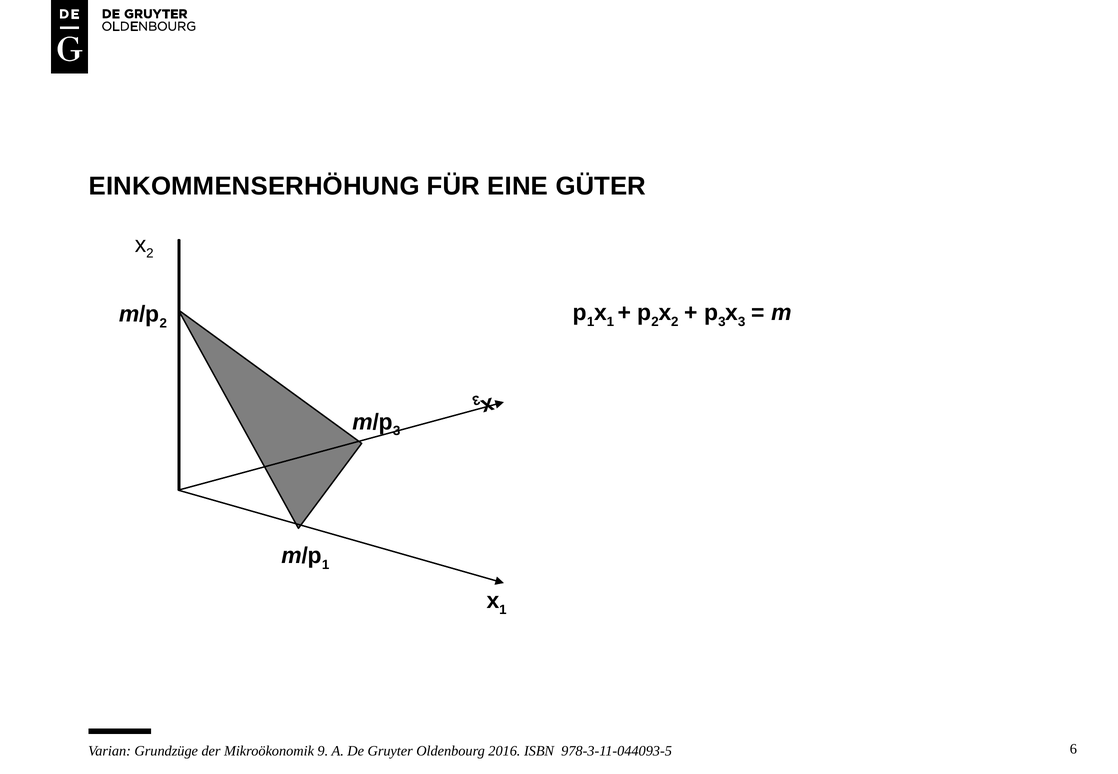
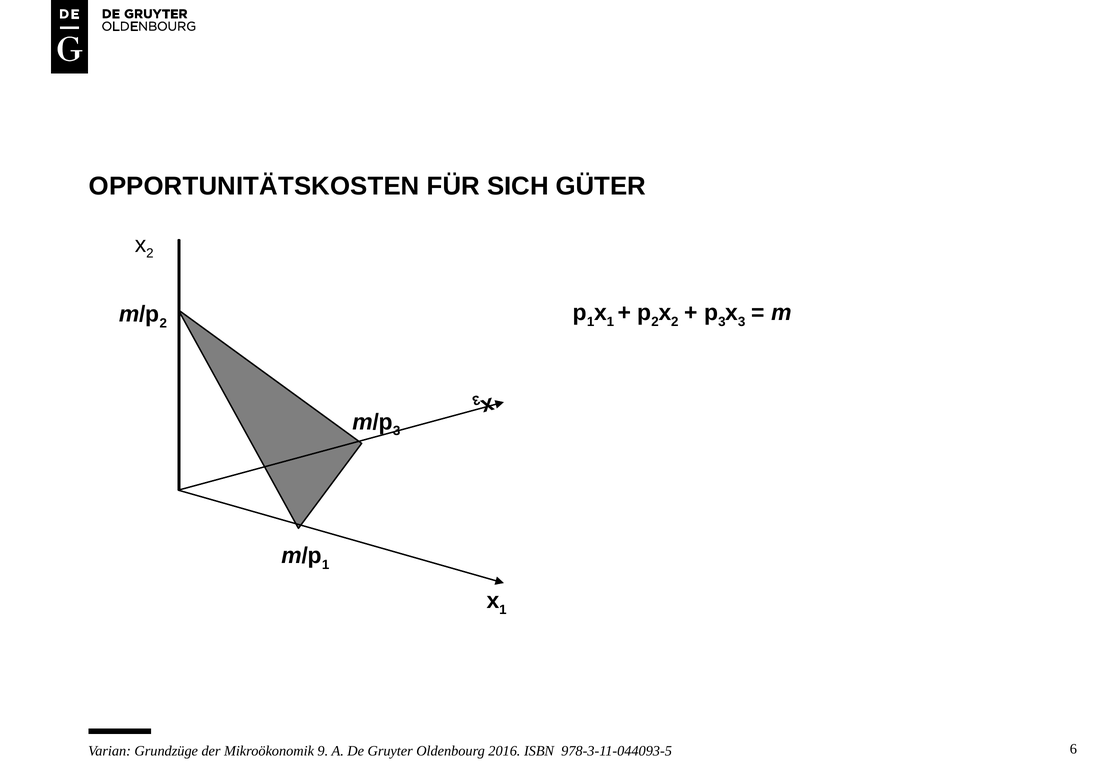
EINKOMMENSERHÖHUNG: EINKOMMENSERHÖHUNG -> OPPORTUNITÄTSKOSTEN
EINE: EINE -> SICH
